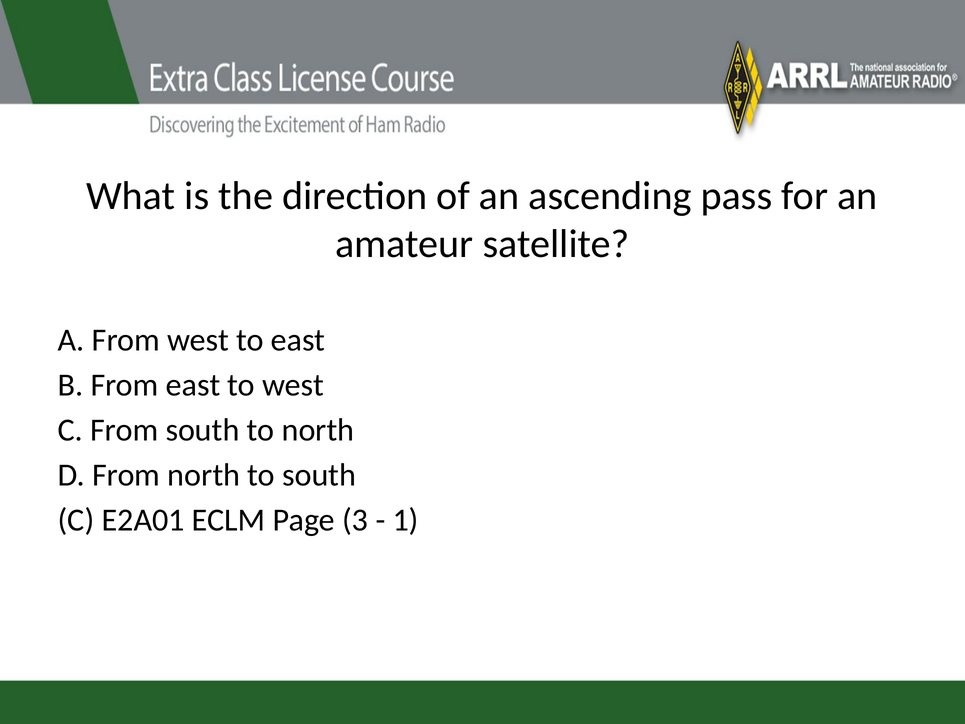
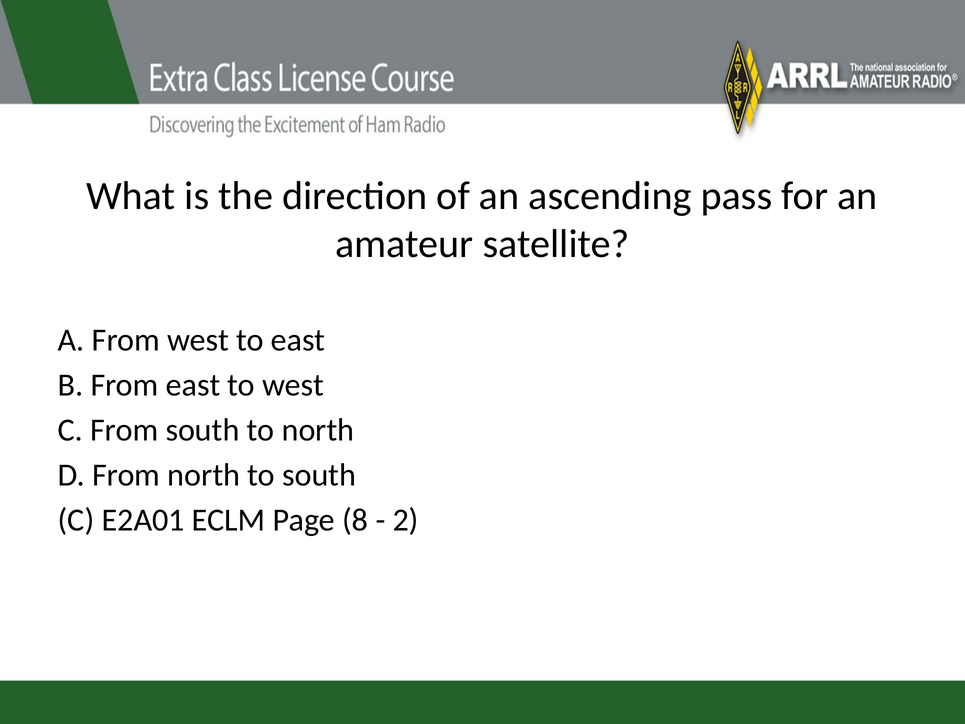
3: 3 -> 8
1: 1 -> 2
